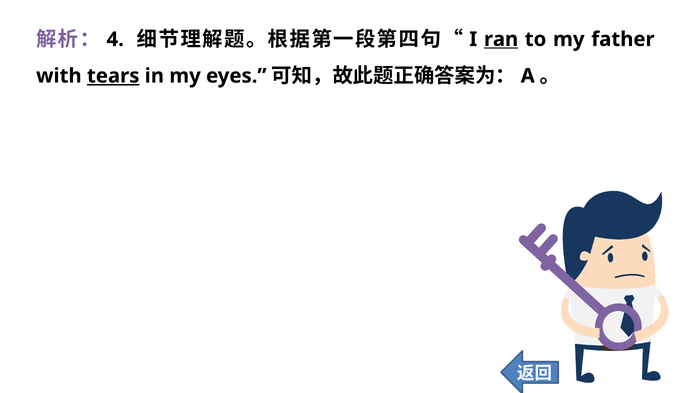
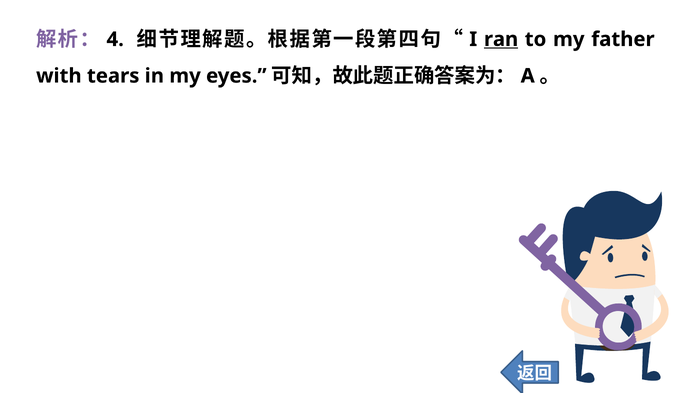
tears underline: present -> none
